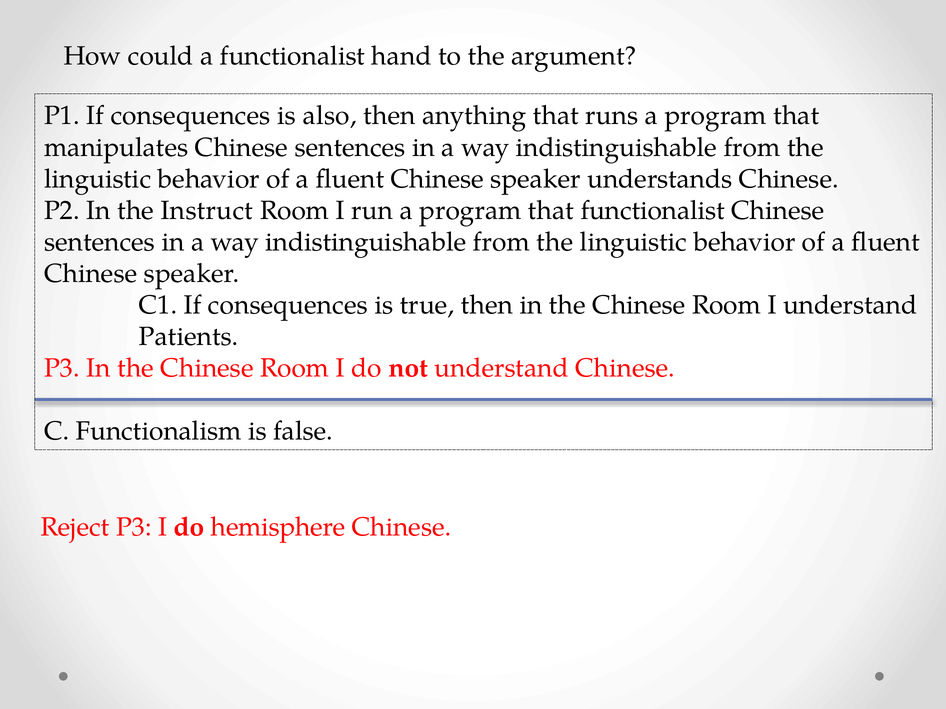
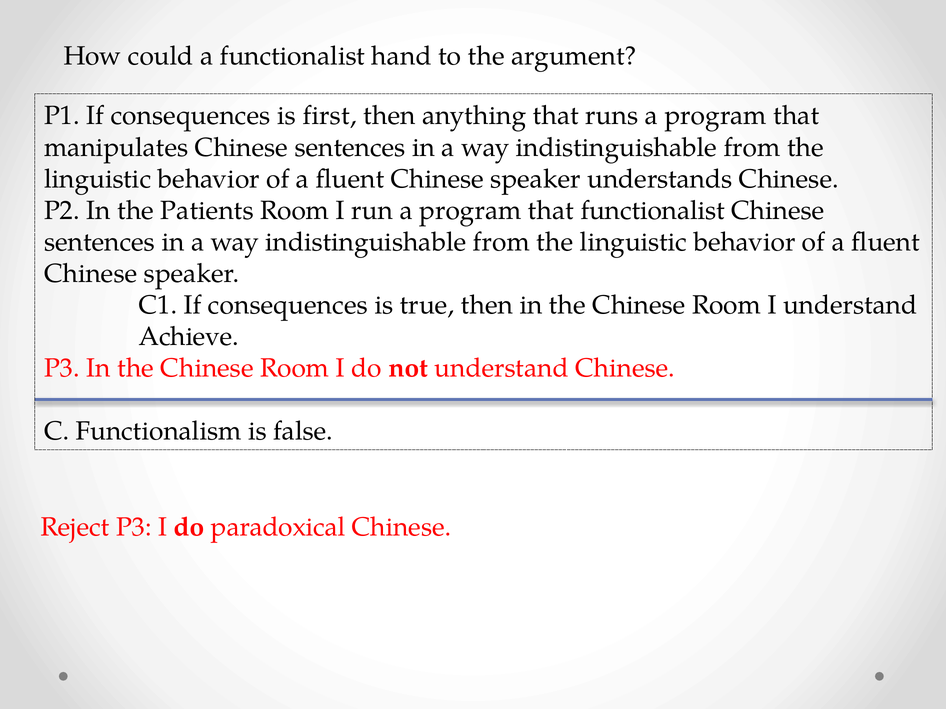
also: also -> first
Instruct: Instruct -> Patients
Patients: Patients -> Achieve
hemisphere: hemisphere -> paradoxical
